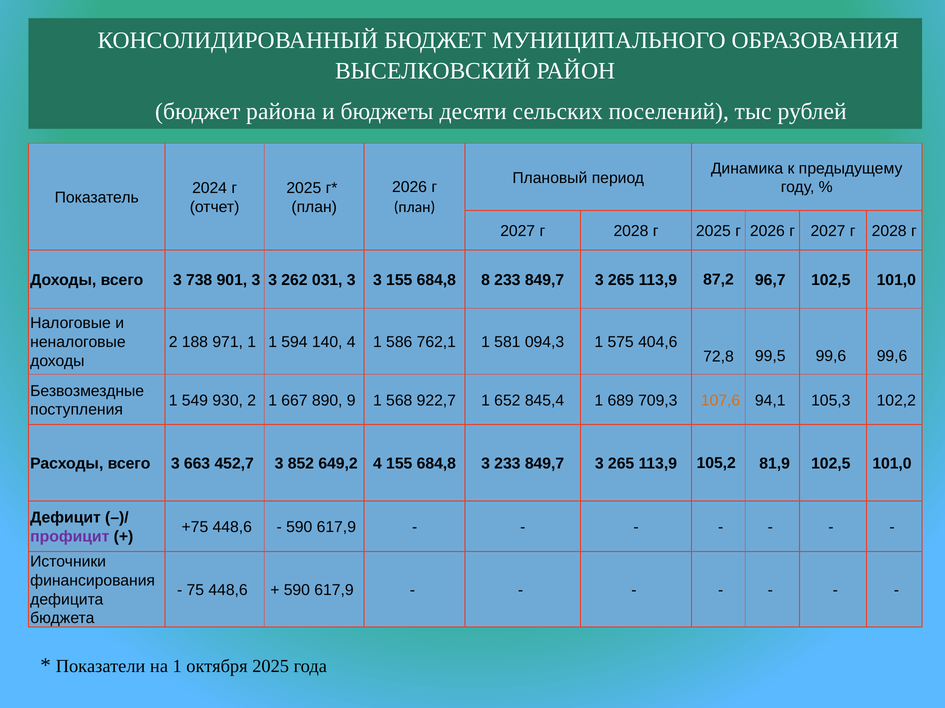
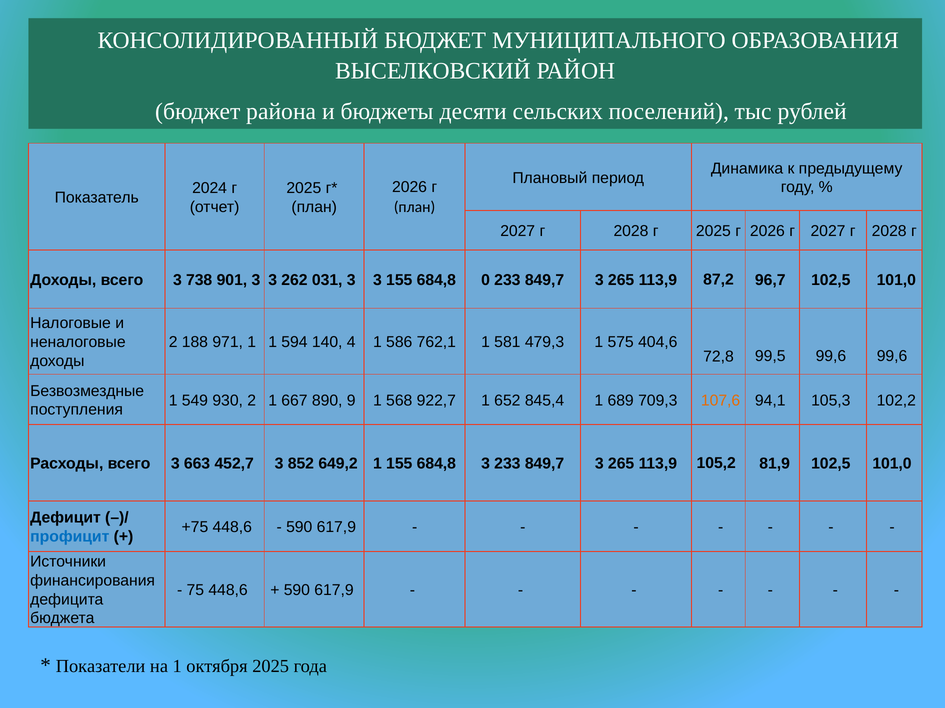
8: 8 -> 0
094,3: 094,3 -> 479,3
649,2 4: 4 -> 1
профицит colour: purple -> blue
